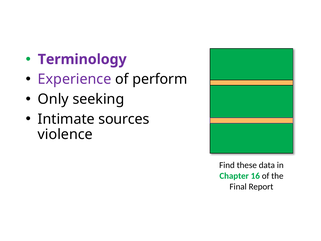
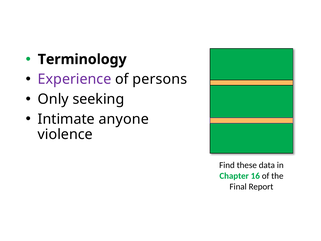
Terminology colour: purple -> black
perform: perform -> persons
sources: sources -> anyone
